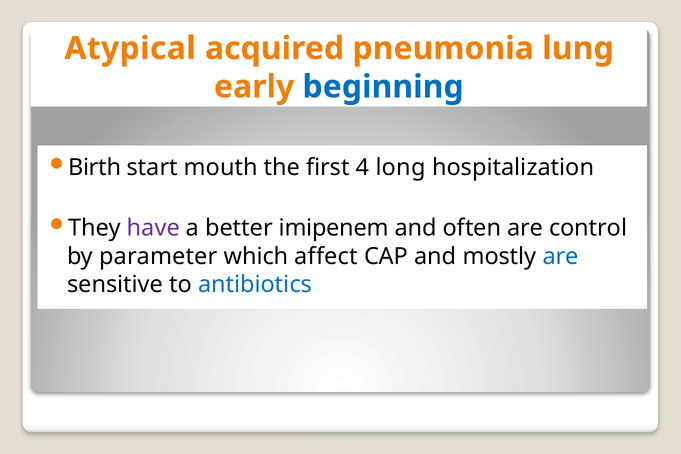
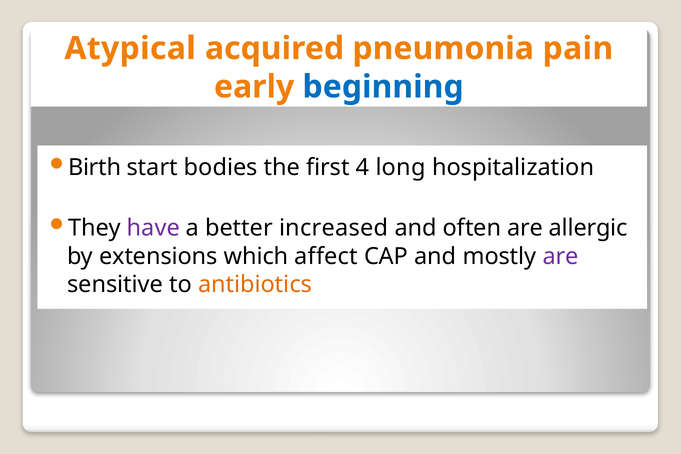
lung: lung -> pain
mouth: mouth -> bodies
imipenem: imipenem -> increased
control: control -> allergic
parameter: parameter -> extensions
are at (560, 256) colour: blue -> purple
antibiotics colour: blue -> orange
